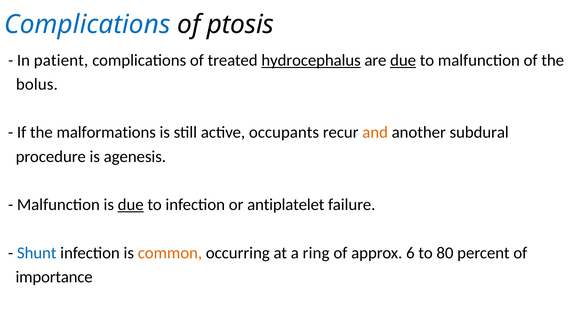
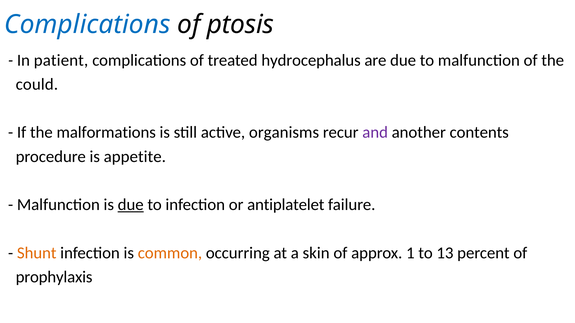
hydrocephalus underline: present -> none
due at (403, 60) underline: present -> none
bolus: bolus -> could
occupants: occupants -> organisms
and colour: orange -> purple
subdural: subdural -> contents
agenesis: agenesis -> appetite
Shunt colour: blue -> orange
ring: ring -> skin
6: 6 -> 1
80: 80 -> 13
importance: importance -> prophylaxis
